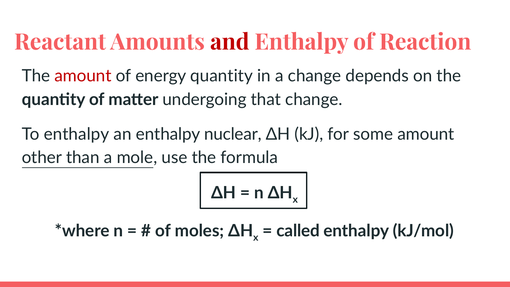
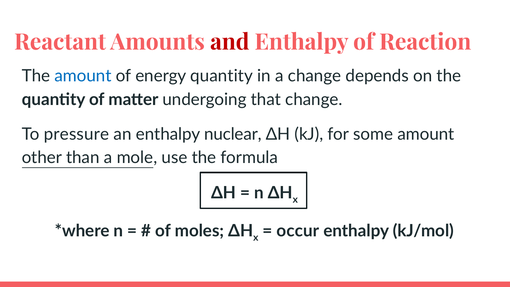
amount at (83, 76) colour: red -> blue
To enthalpy: enthalpy -> pressure
called: called -> occur
